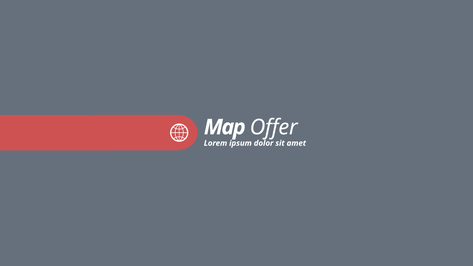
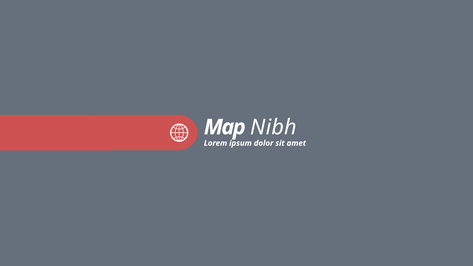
Offer: Offer -> Nibh
